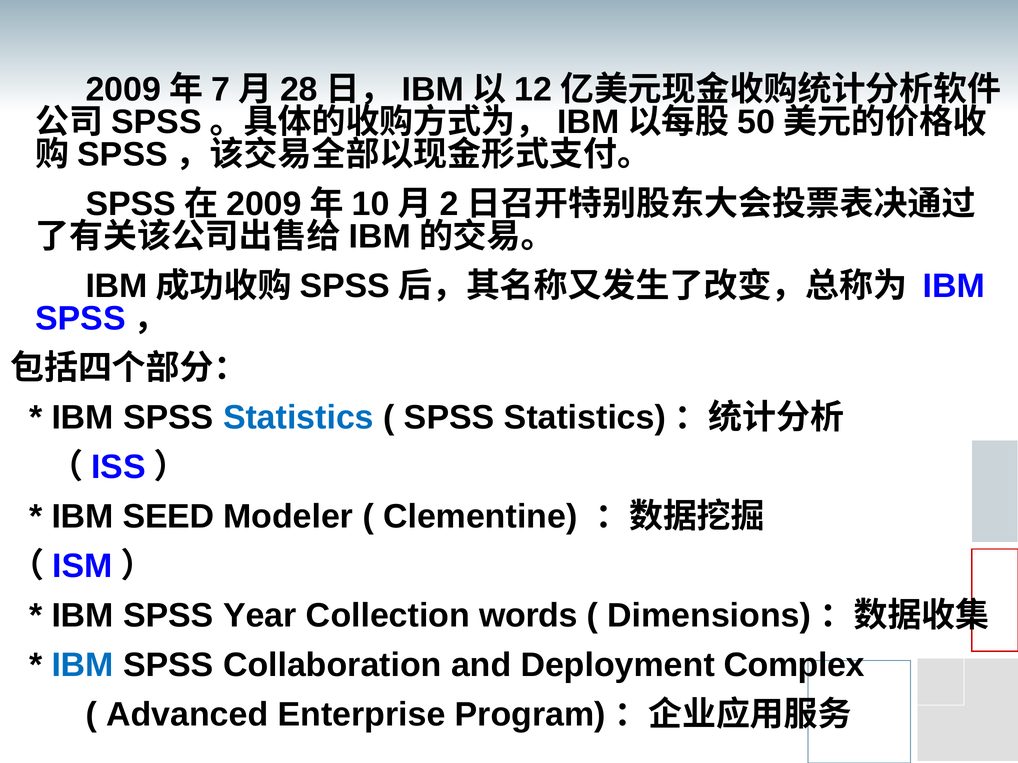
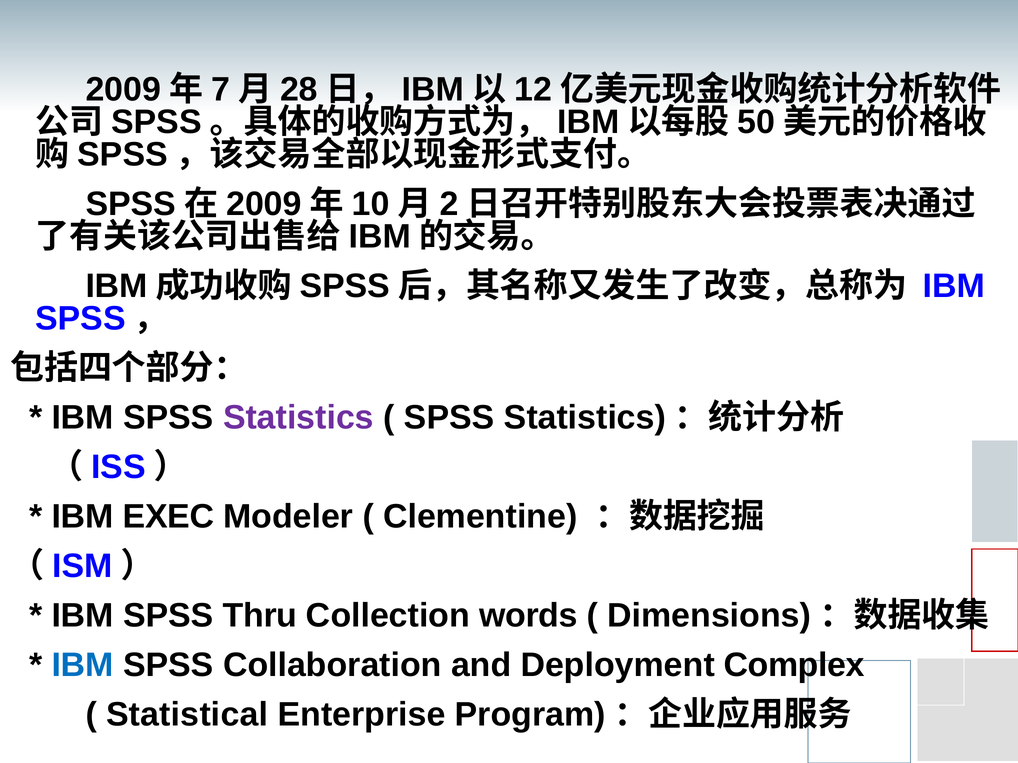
Statistics colour: blue -> purple
SEED: SEED -> EXEC
Year: Year -> Thru
Advanced: Advanced -> Statistical
